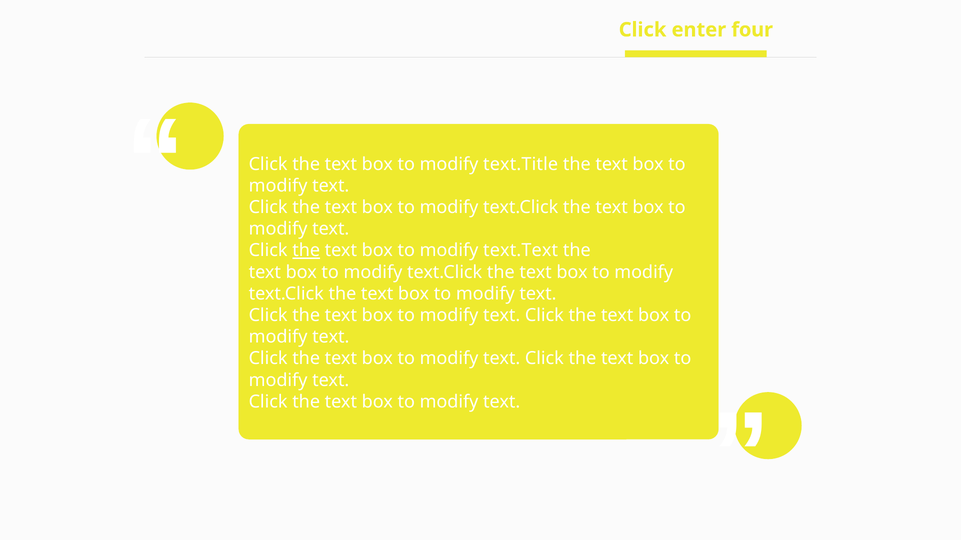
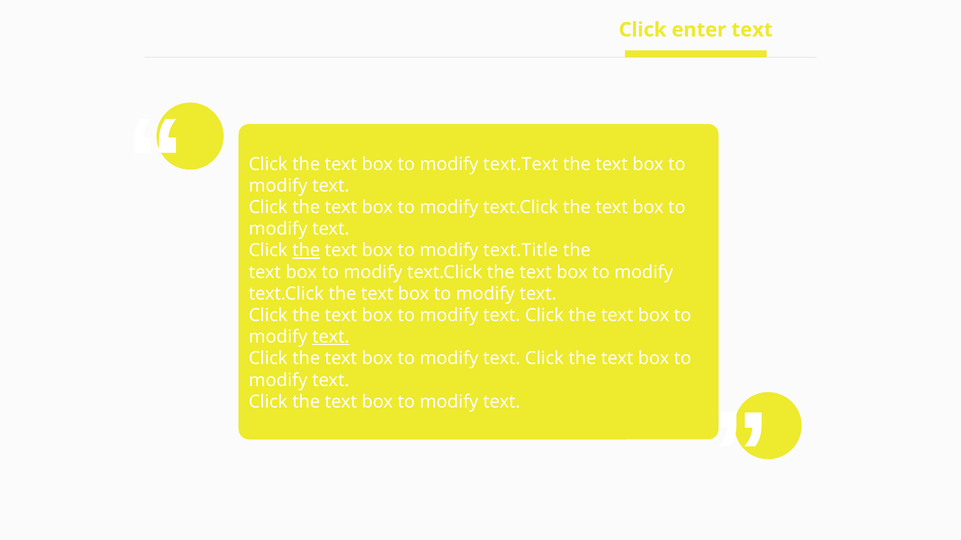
enter four: four -> text
text.Title: text.Title -> text.Text
text.Text: text.Text -> text.Title
text at (331, 337) underline: none -> present
